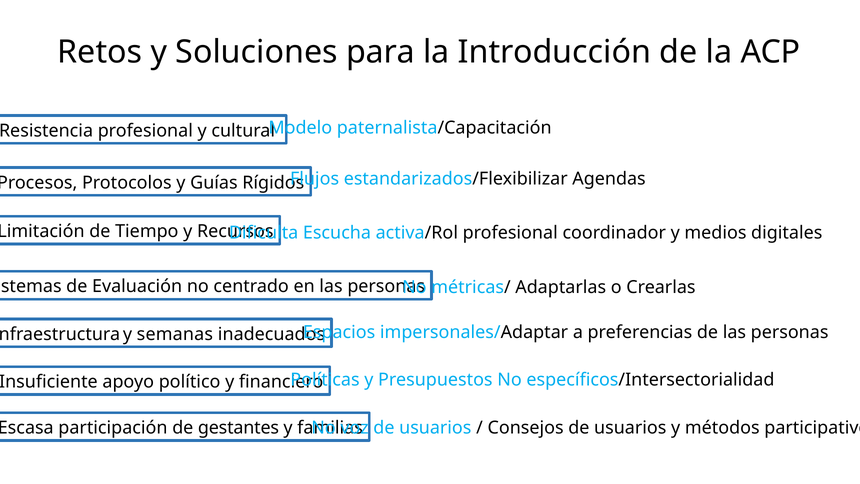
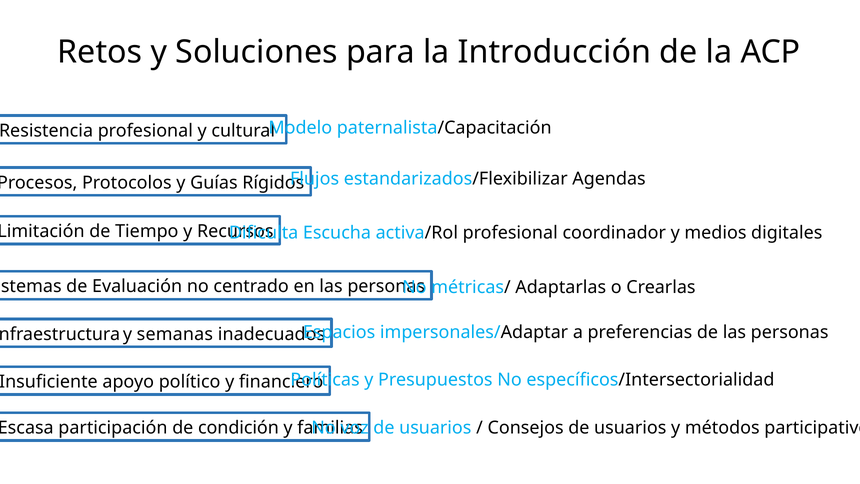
gestantes: gestantes -> condición
